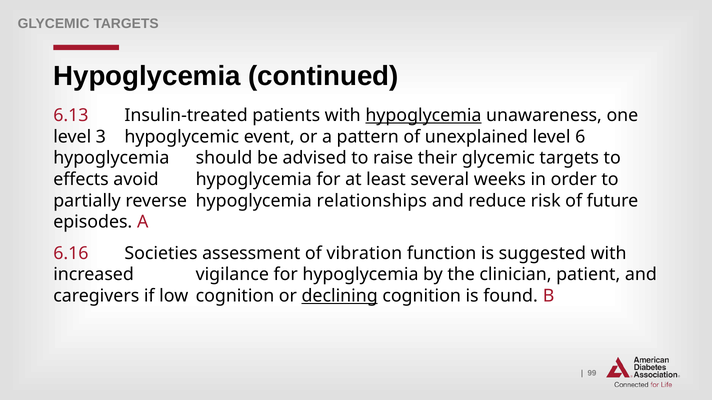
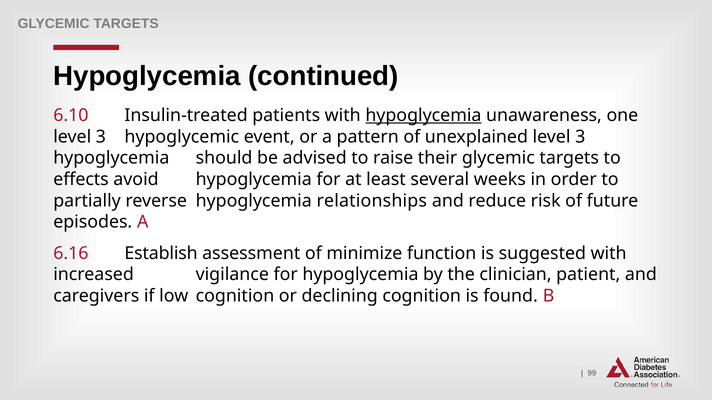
6.13: 6.13 -> 6.10
unexplained level 6: 6 -> 3
Societies: Societies -> Establish
vibration: vibration -> minimize
declining underline: present -> none
